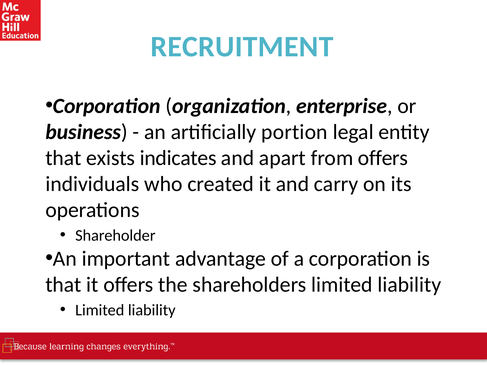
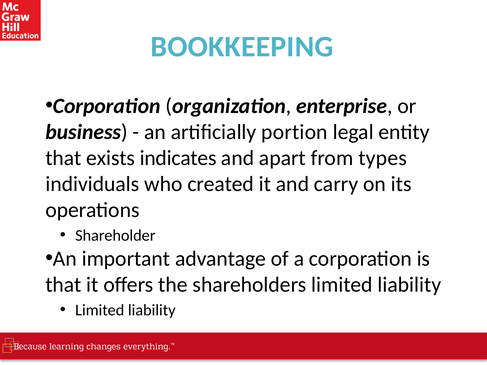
RECRUITMENT: RECRUITMENT -> BOOKKEEPING
from offers: offers -> types
